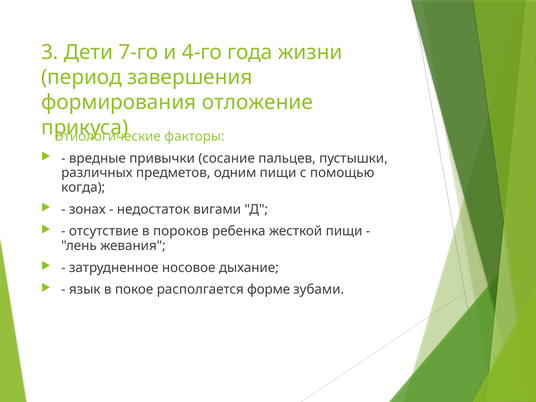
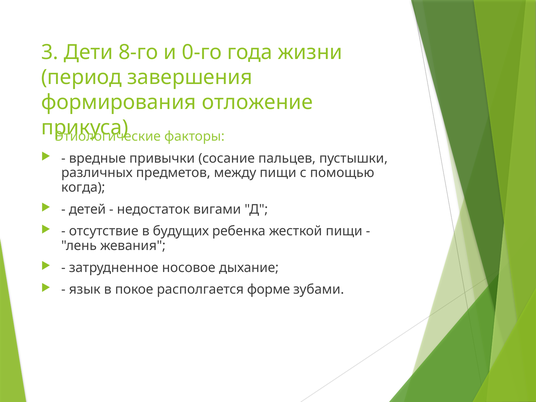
7-го: 7-го -> 8-го
4-го: 4-го -> 0-го
одним: одним -> между
зонах: зонах -> детей
пороков: пороков -> будущих
